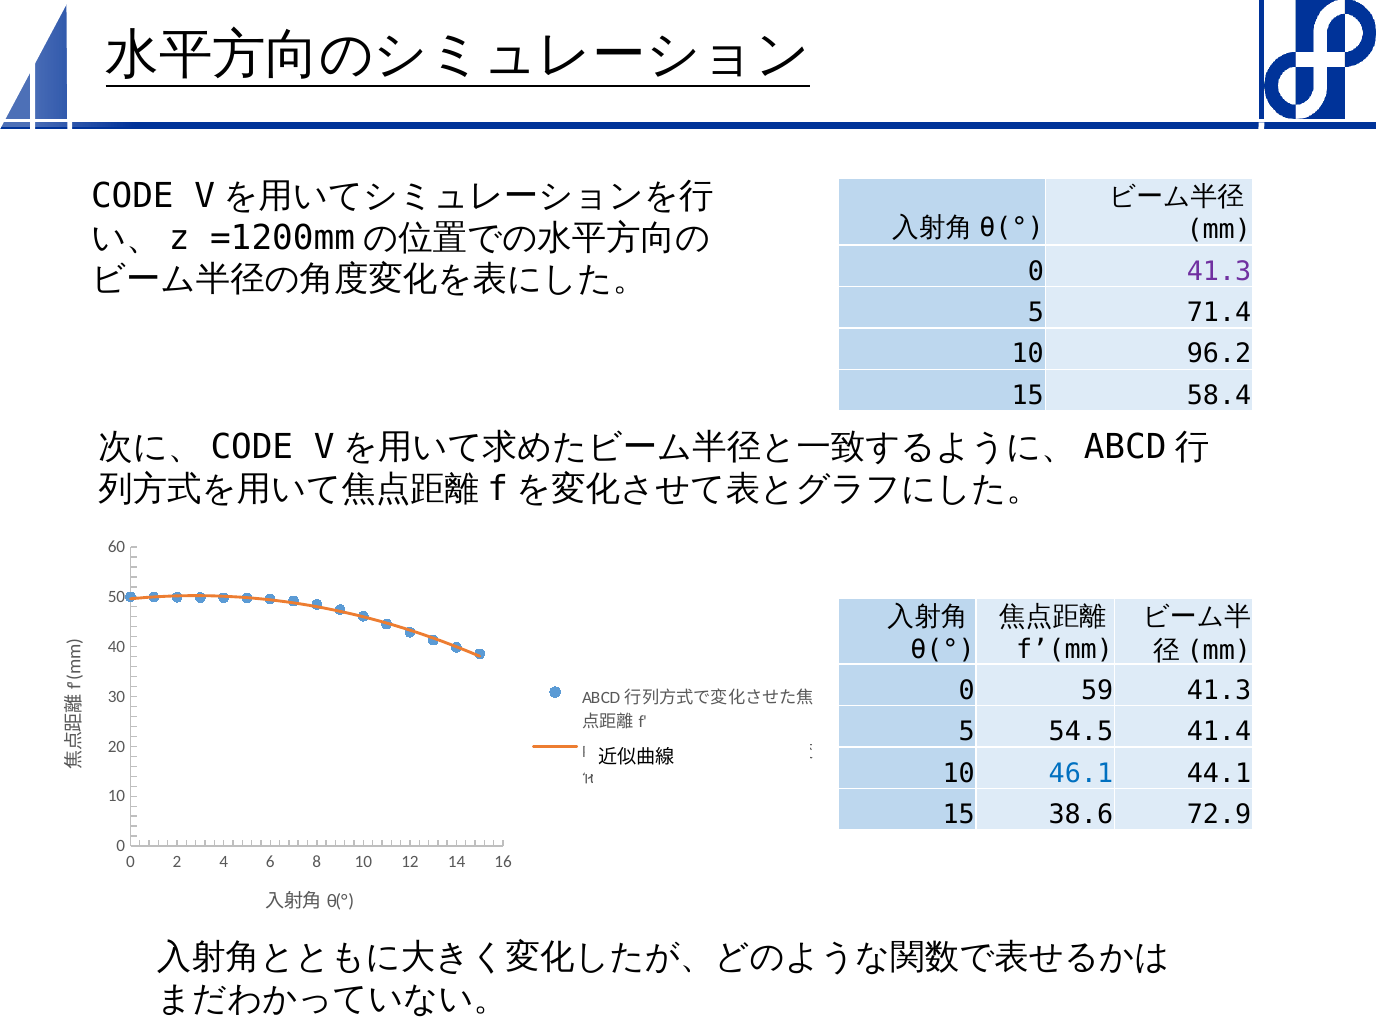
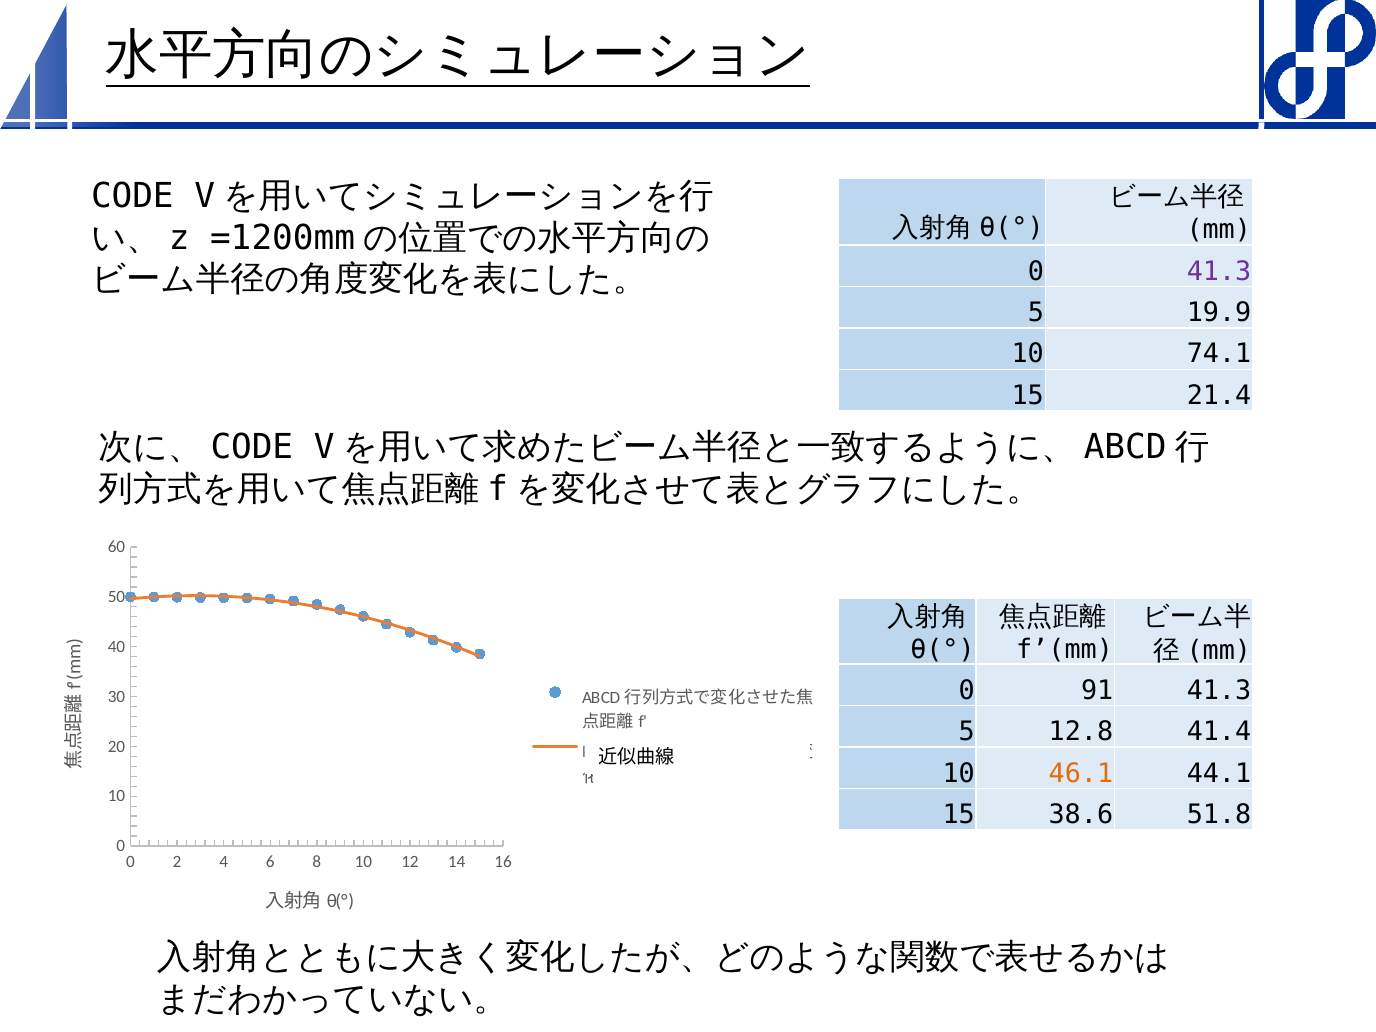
71.4: 71.4 -> 19.9
96.2: 96.2 -> 74.1
58.4: 58.4 -> 21.4
59: 59 -> 91
54.5: 54.5 -> 12.8
46.1 colour: blue -> orange
72.9: 72.9 -> 51.8
